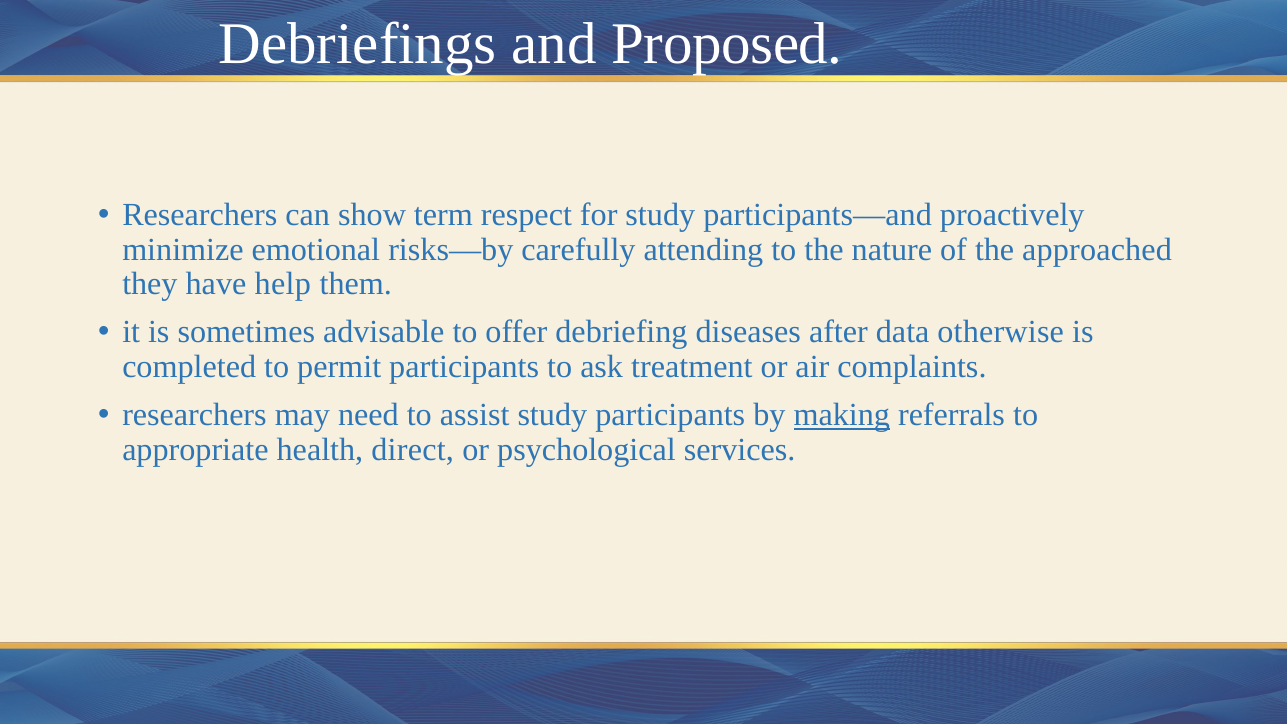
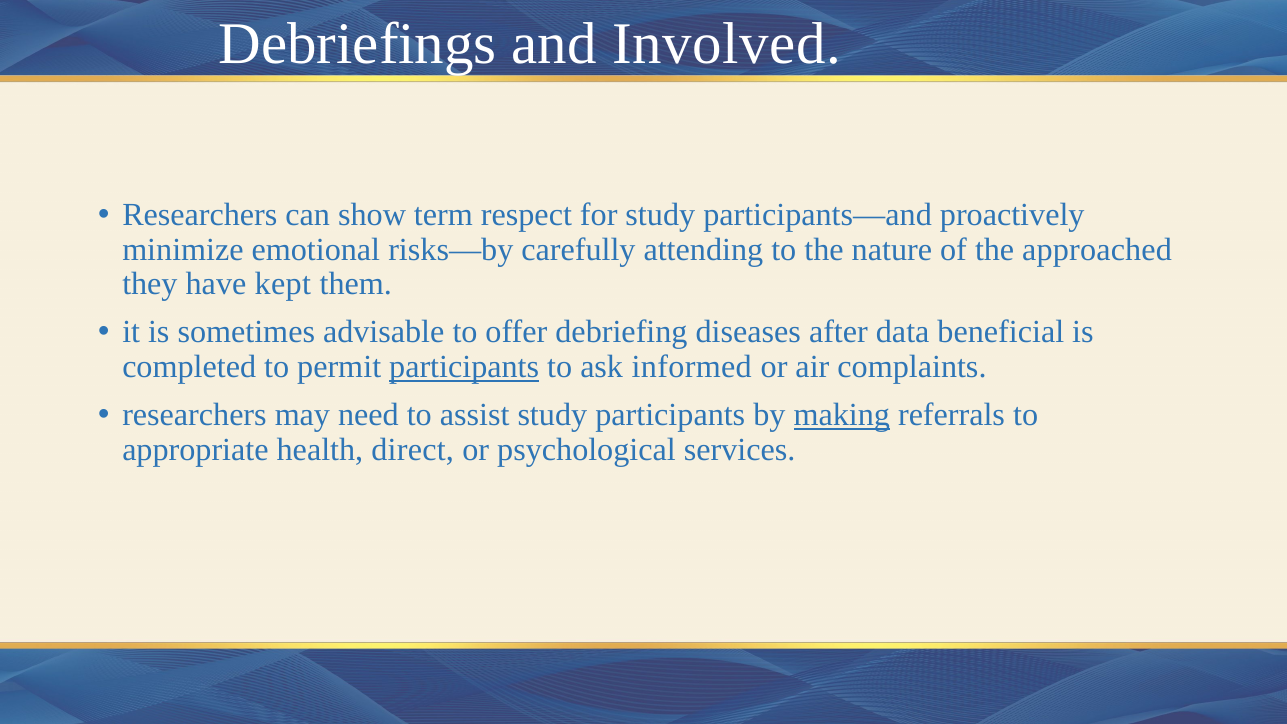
Proposed: Proposed -> Involved
help: help -> kept
otherwise: otherwise -> beneficial
participants at (464, 367) underline: none -> present
treatment: treatment -> informed
